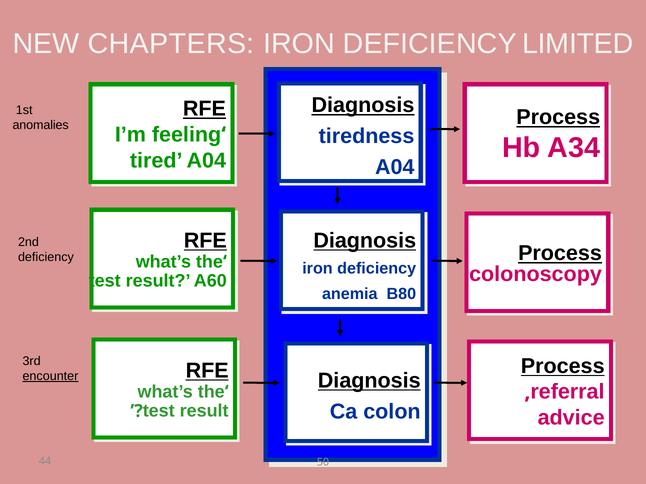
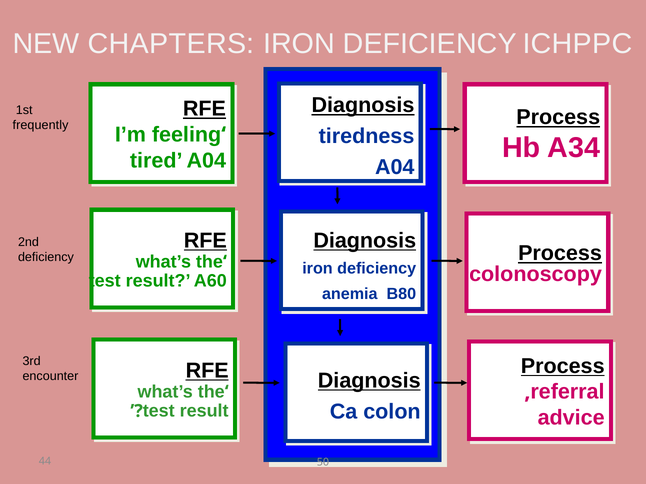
LIMITED: LIMITED -> ICHPPC
anomalies: anomalies -> frequently
encounter underline: present -> none
